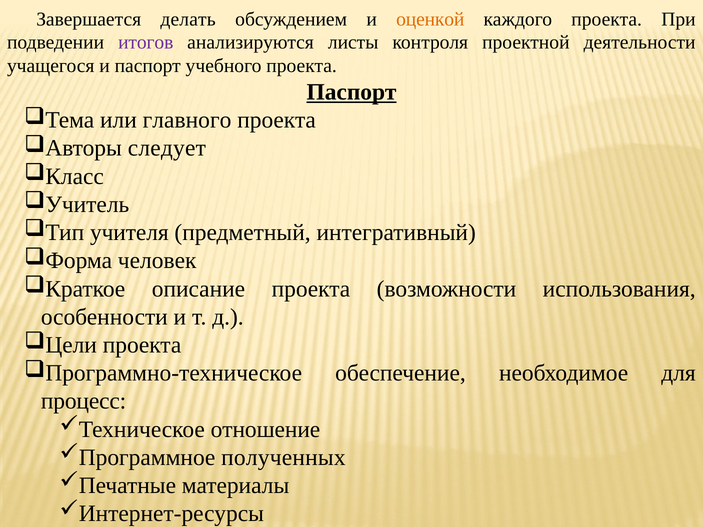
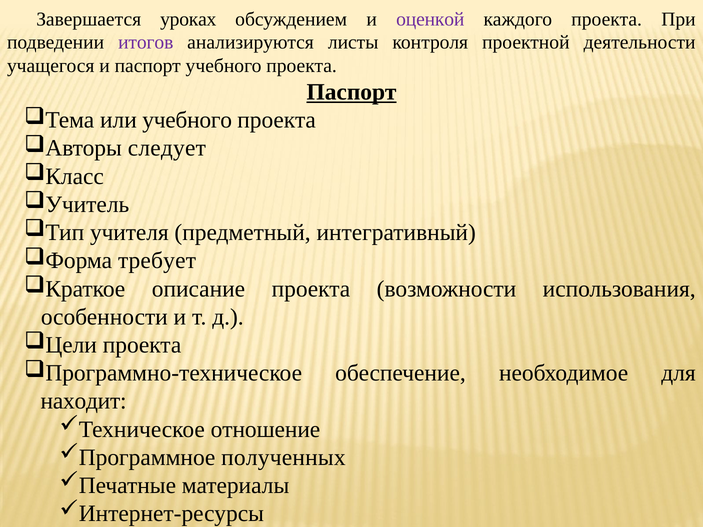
делать: делать -> уроках
оценкой colour: orange -> purple
или главного: главного -> учебного
человек: человек -> требует
процесс: процесс -> находит
